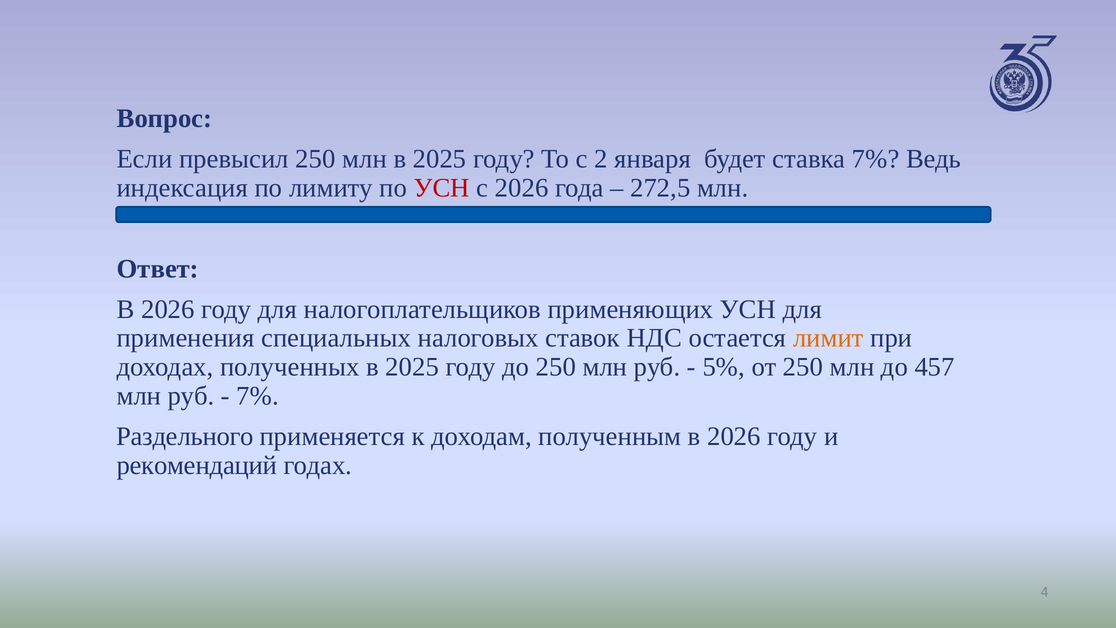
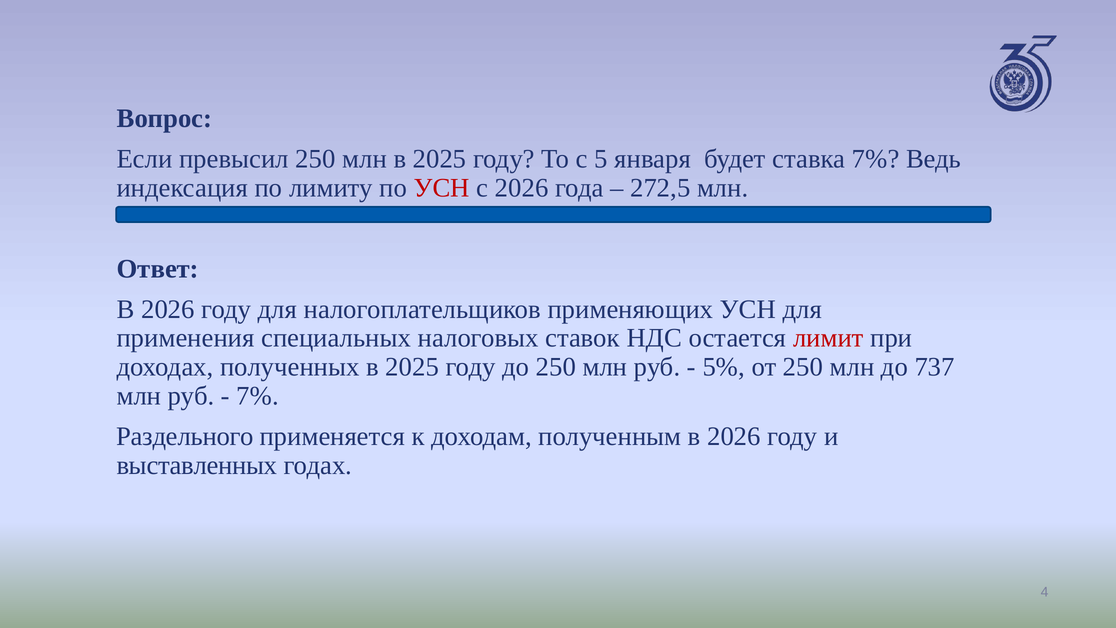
2: 2 -> 5
лимит colour: orange -> red
457: 457 -> 737
рекомендаций: рекомендаций -> выставленных
